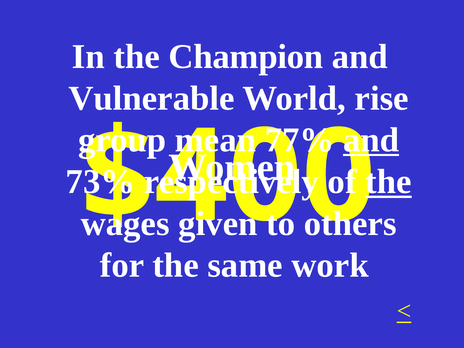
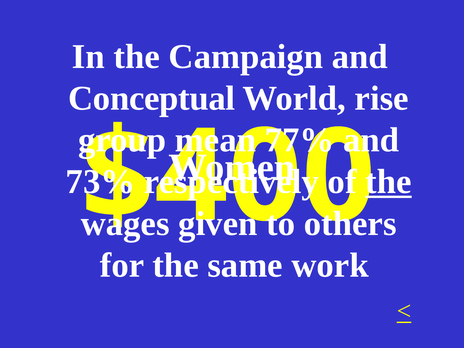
Champion: Champion -> Campaign
Vulnerable: Vulnerable -> Conceptual
and at (371, 140) underline: present -> none
